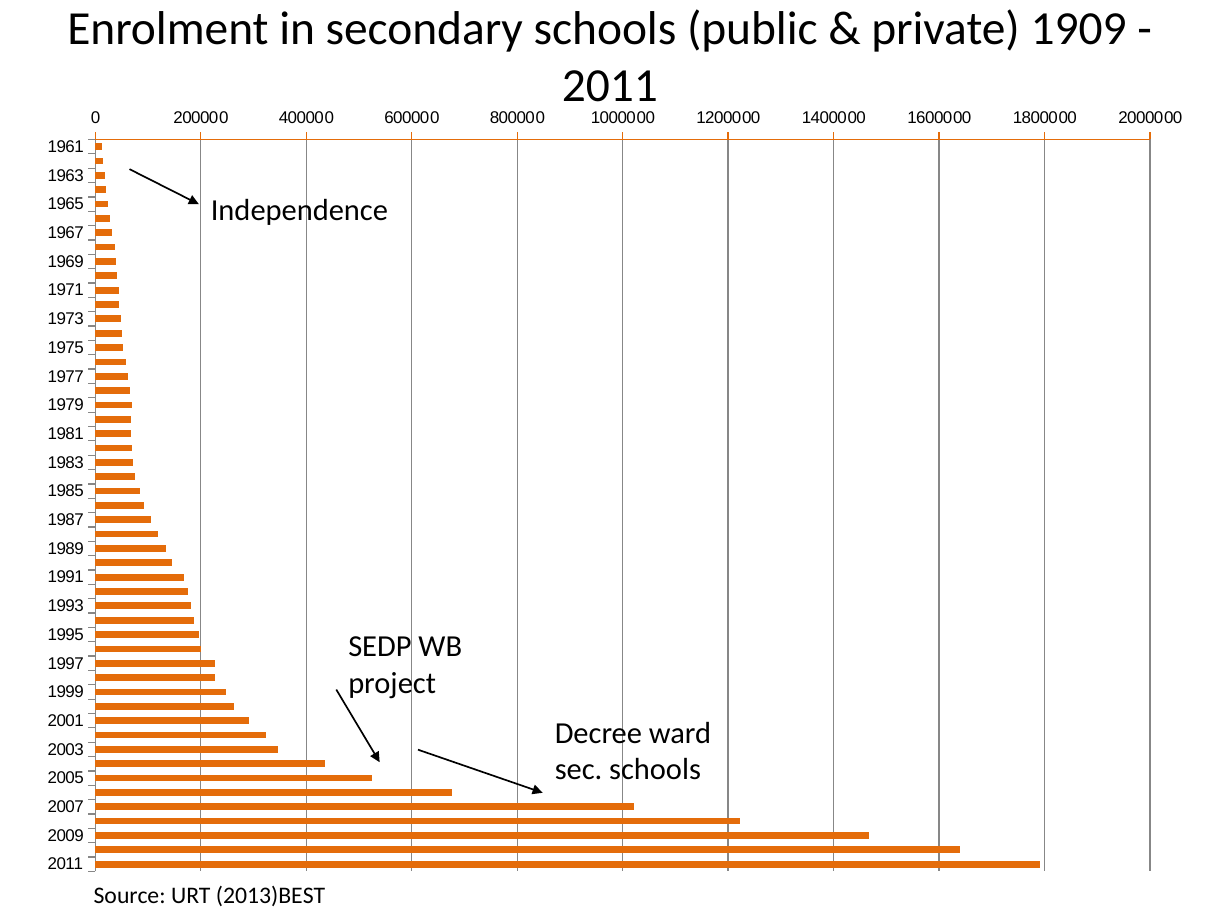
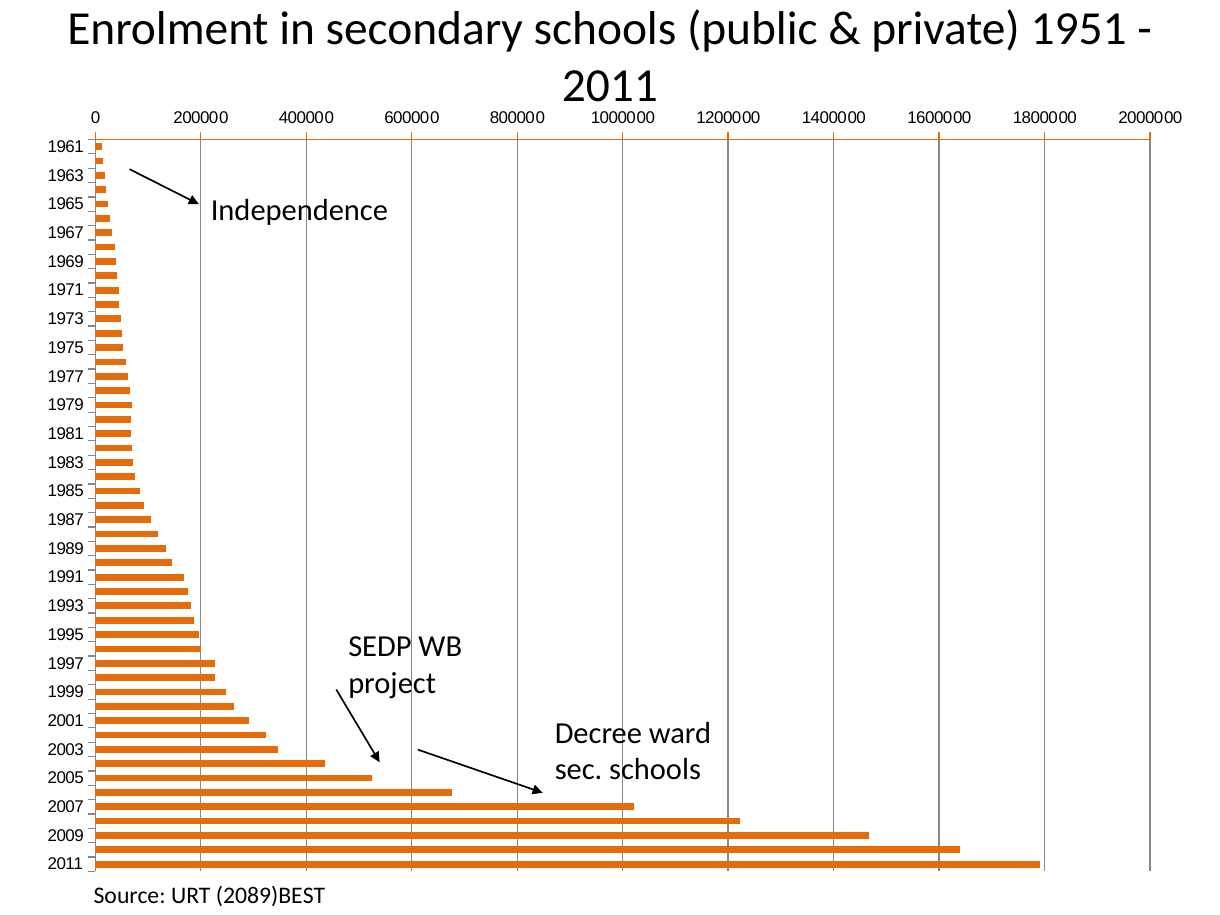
1909: 1909 -> 1951
2013)BEST: 2013)BEST -> 2089)BEST
